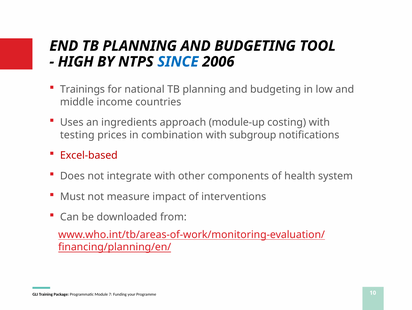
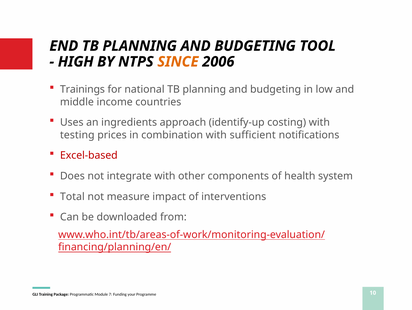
SINCE colour: blue -> orange
module-up: module-up -> identify-up
subgroup: subgroup -> sufficient
Must: Must -> Total
